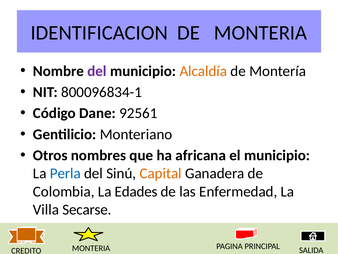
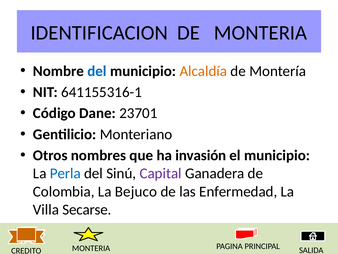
del at (97, 71) colour: purple -> blue
800096834-1: 800096834-1 -> 641155316-1
92561: 92561 -> 23701
africana: africana -> invasión
Capital colour: orange -> purple
Edades: Edades -> Bejuco
